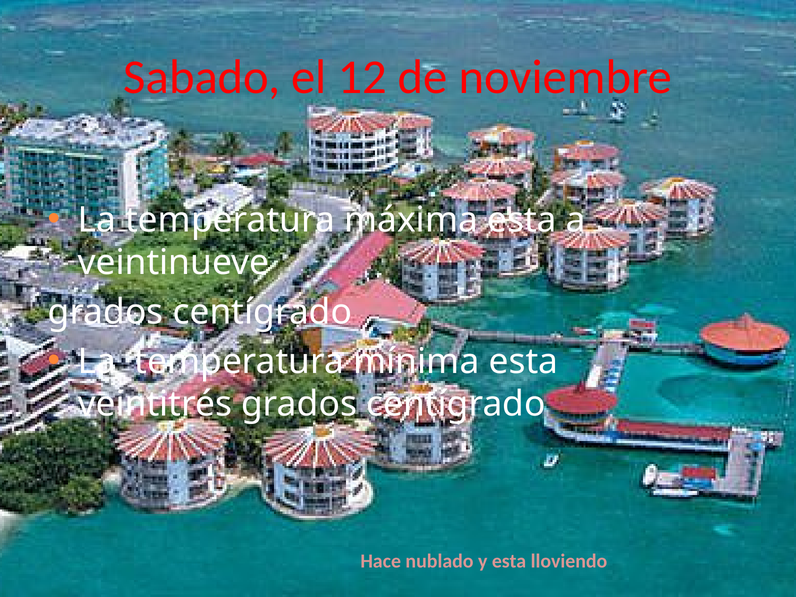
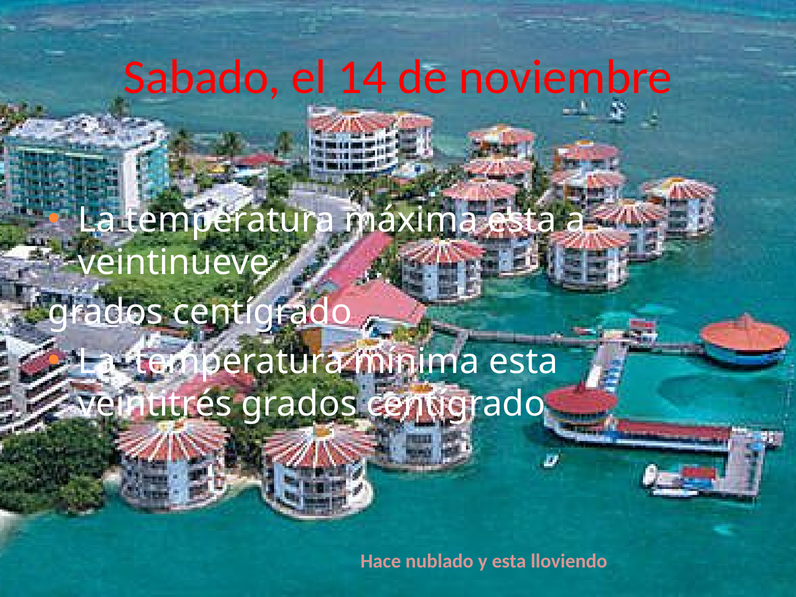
12: 12 -> 14
